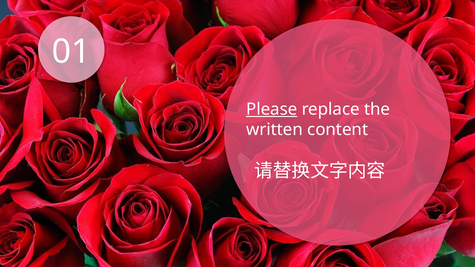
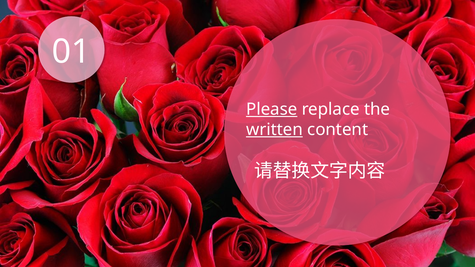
written underline: none -> present
